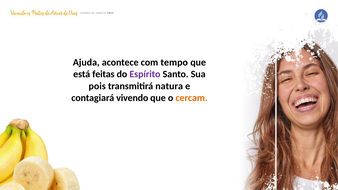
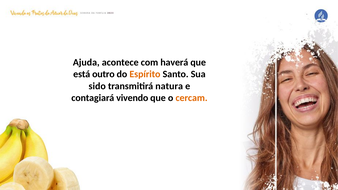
tempo: tempo -> haverá
feitas: feitas -> outro
Espírito colour: purple -> orange
pois: pois -> sido
